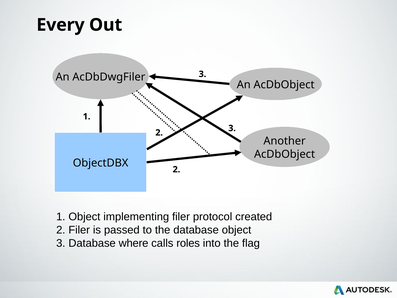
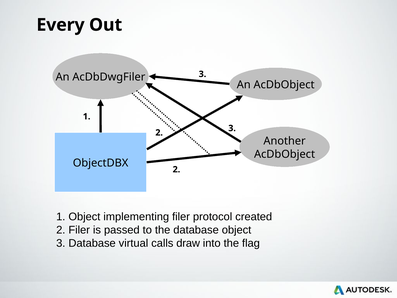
where: where -> virtual
roles: roles -> draw
